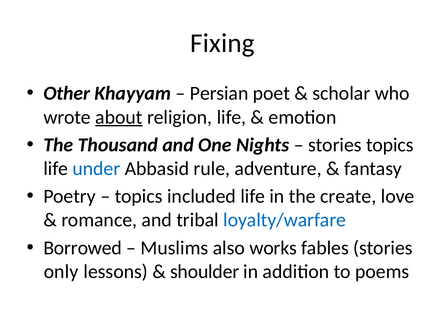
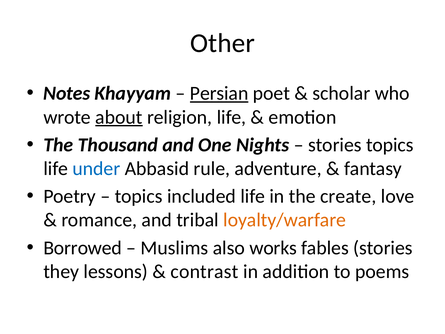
Fixing: Fixing -> Other
Other: Other -> Notes
Persian underline: none -> present
loyalty/warfare colour: blue -> orange
only: only -> they
shoulder: shoulder -> contrast
